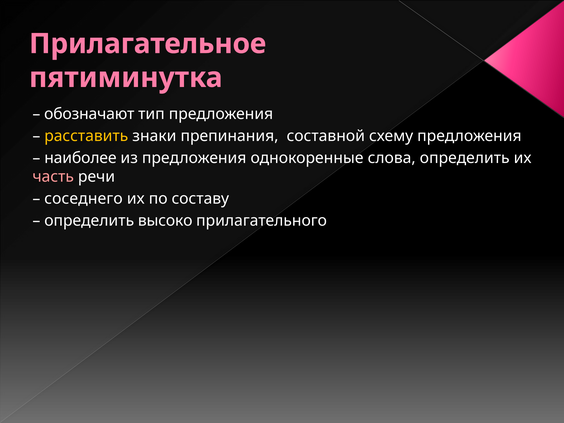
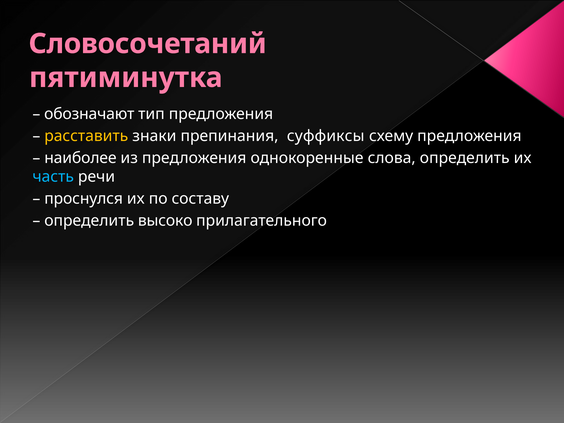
Прилагательное: Прилагательное -> Словосочетаний
составной: составной -> суффиксы
часть colour: pink -> light blue
соседнего: соседнего -> проснулся
